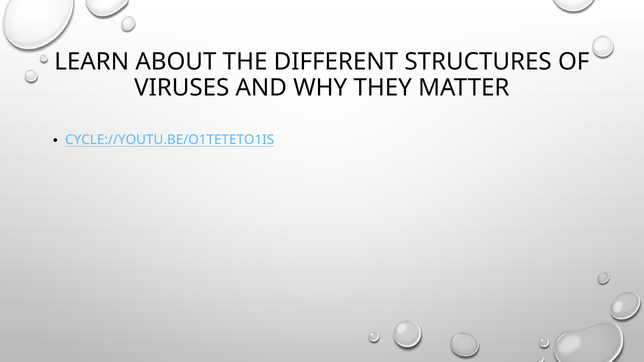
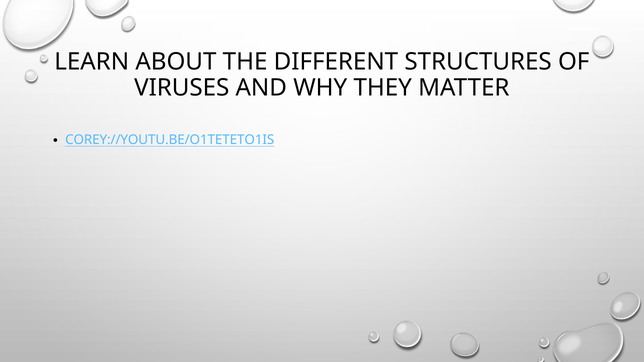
CYCLE://YOUTU.BE/O1TETETO1IS: CYCLE://YOUTU.BE/O1TETETO1IS -> COREY://YOUTU.BE/O1TETETO1IS
